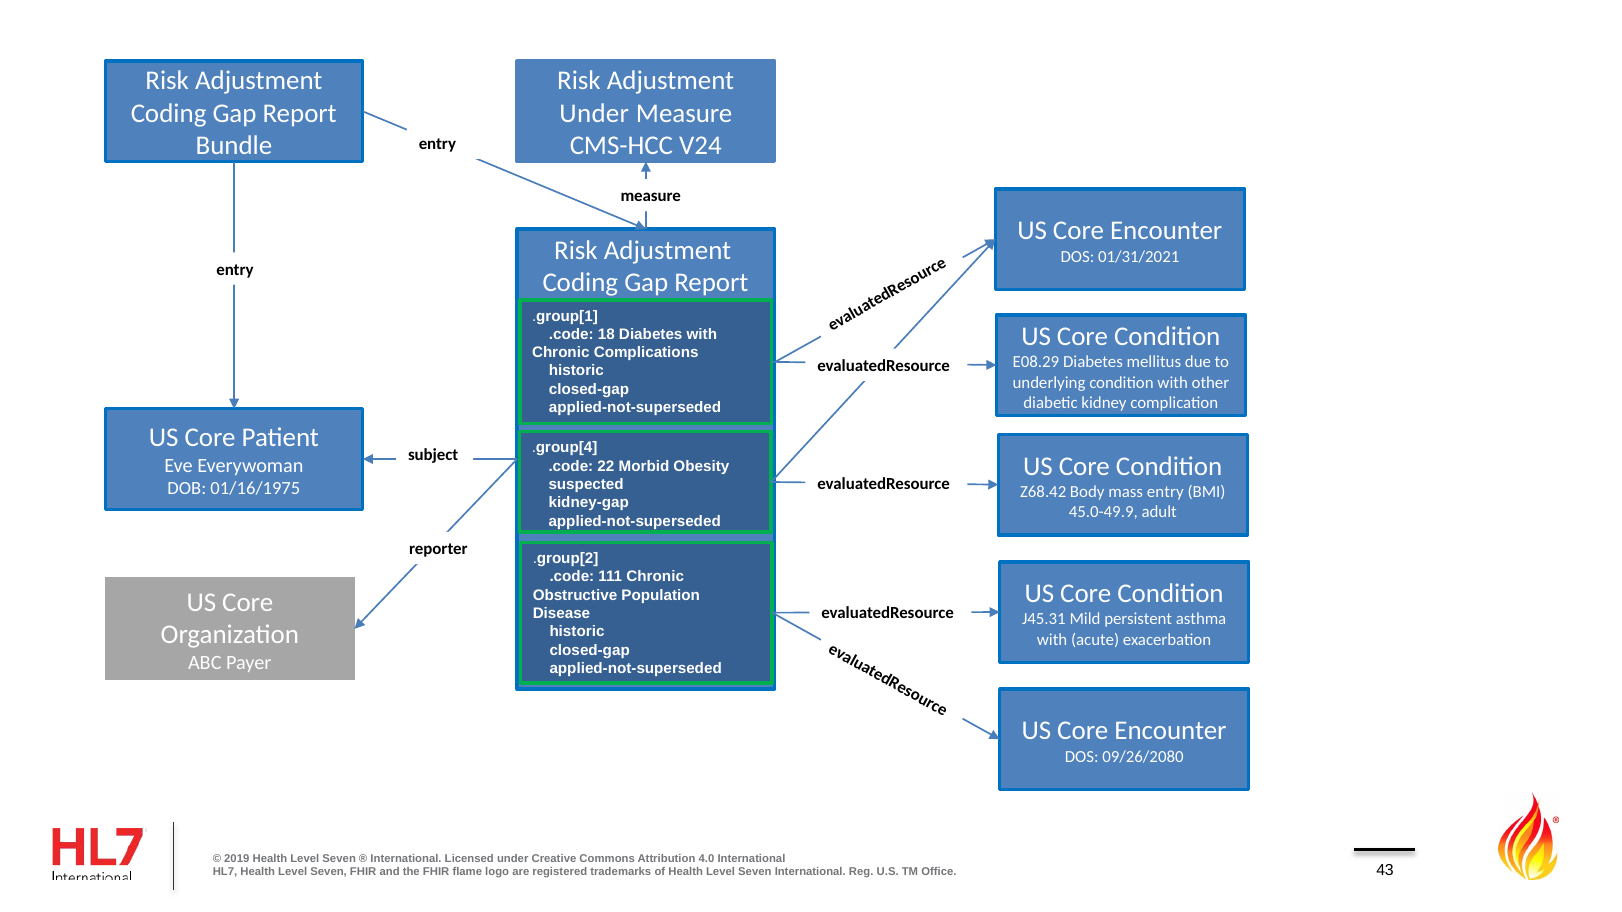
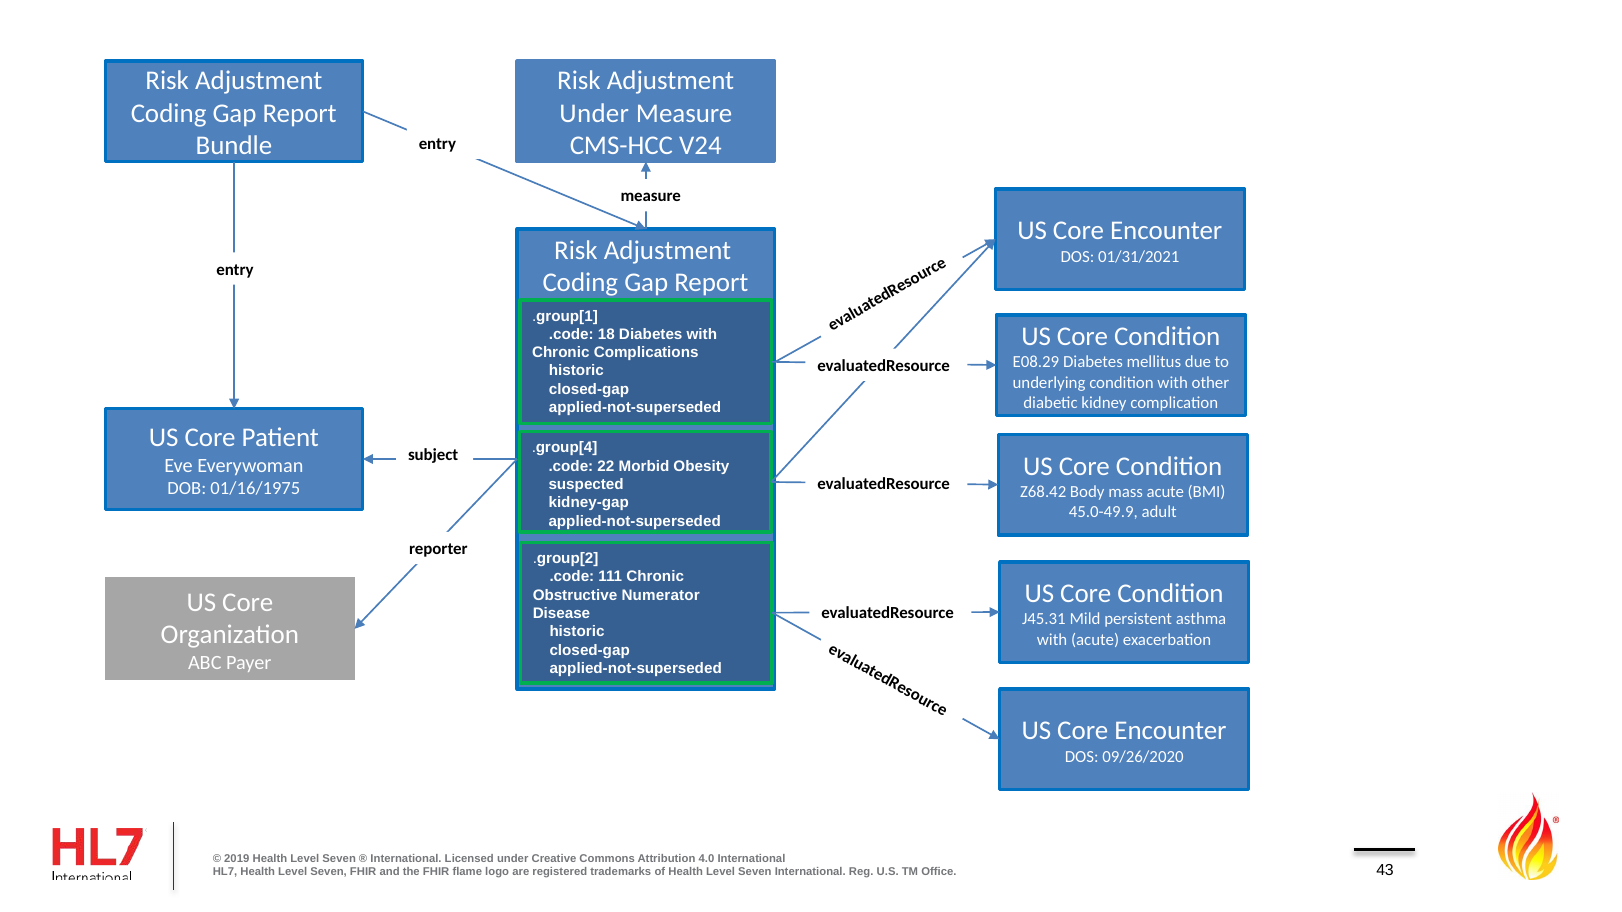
mass entry: entry -> acute
Population: Population -> Numerator
09/26/2080: 09/26/2080 -> 09/26/2020
